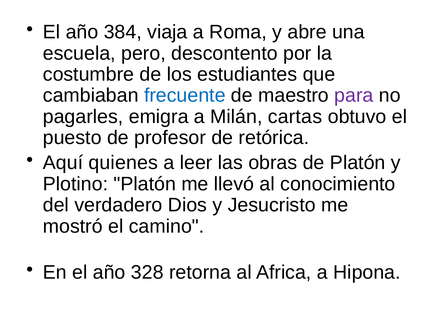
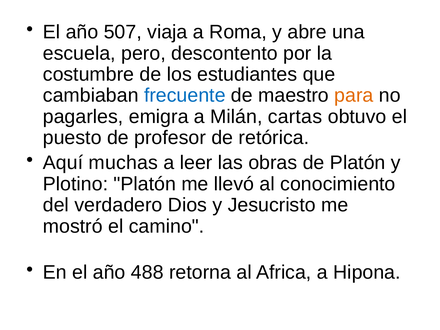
384: 384 -> 507
para colour: purple -> orange
quienes: quienes -> muchas
328: 328 -> 488
